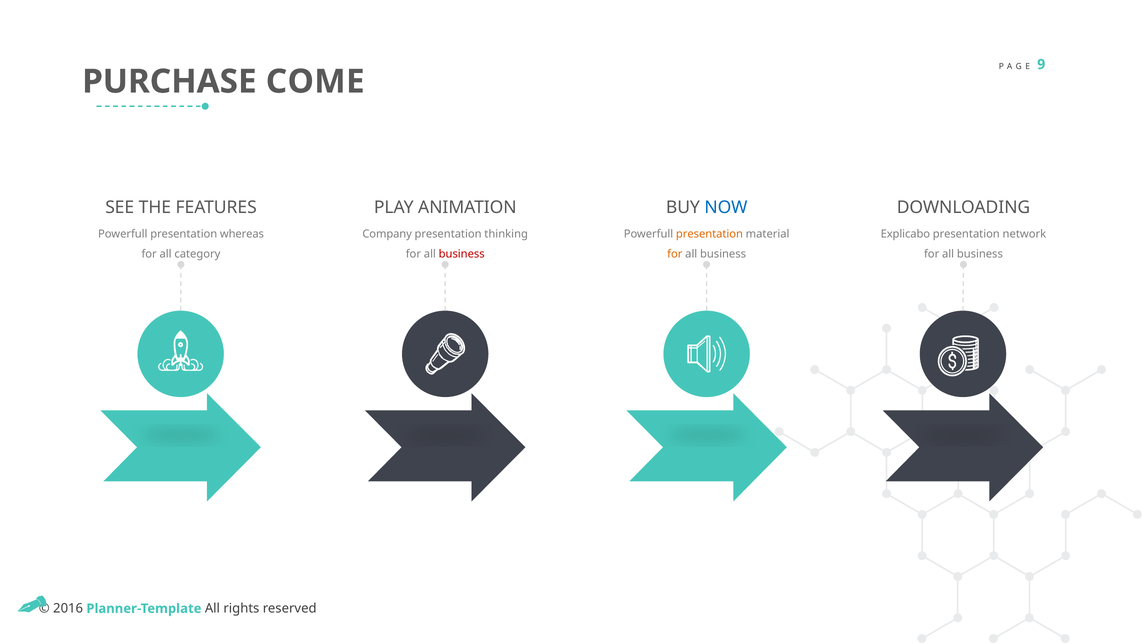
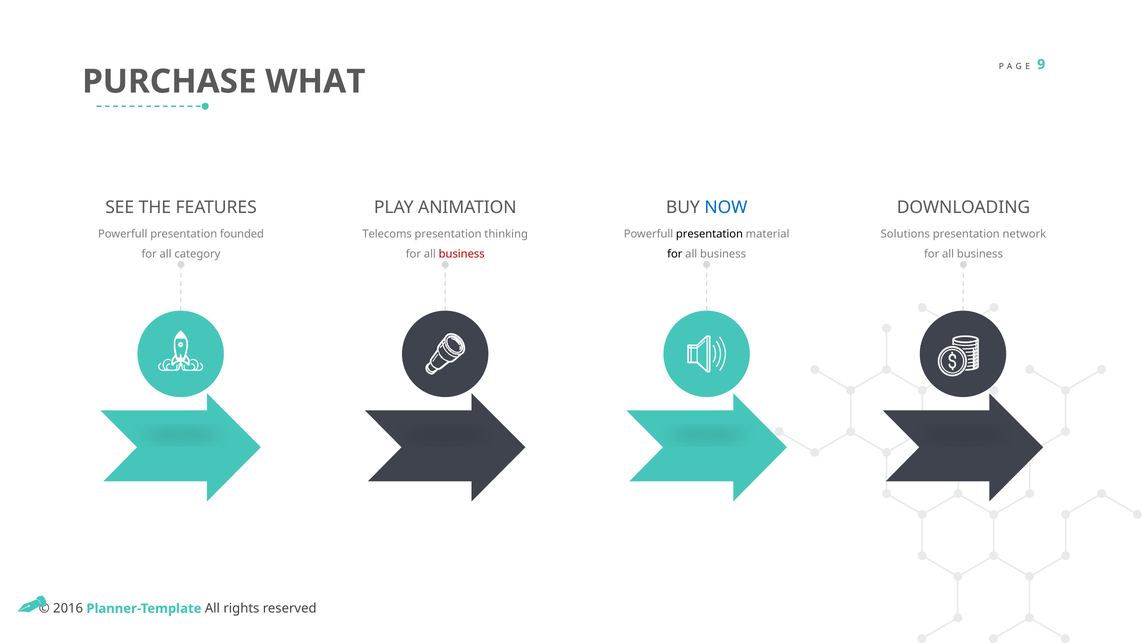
COME: COME -> WHAT
whereas: whereas -> founded
Company: Company -> Telecoms
presentation at (709, 234) colour: orange -> black
Explicabo: Explicabo -> Solutions
for at (675, 254) colour: orange -> black
